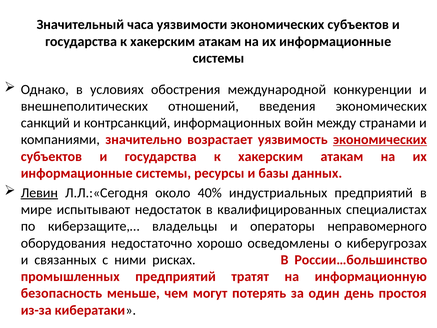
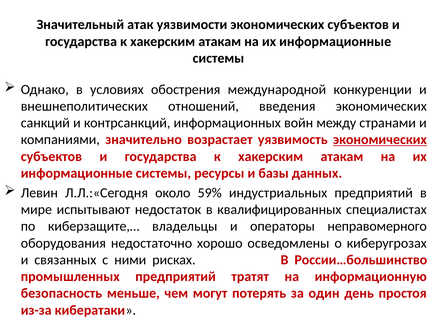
часа: часа -> атак
Левин underline: present -> none
40%: 40% -> 59%
